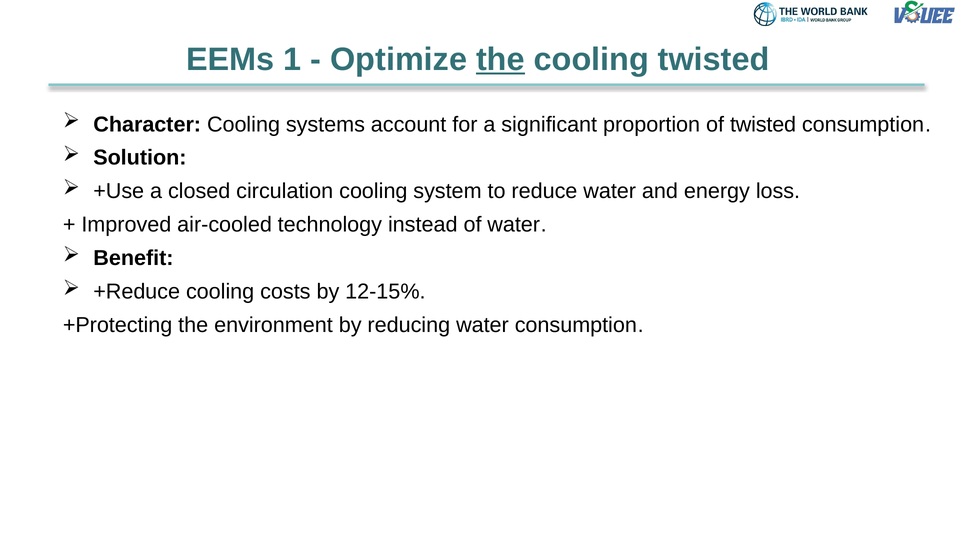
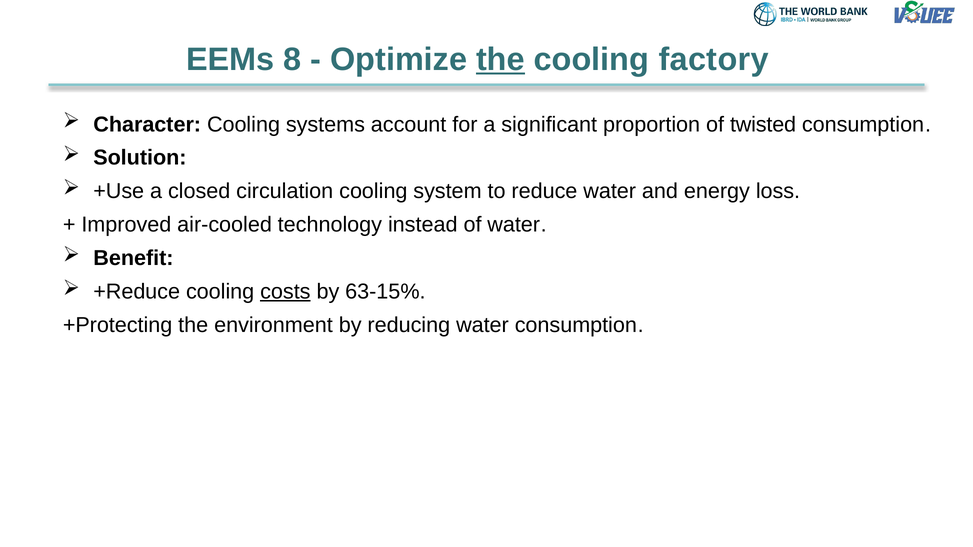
1: 1 -> 8
cooling twisted: twisted -> factory
costs underline: none -> present
12-15%: 12-15% -> 63-15%
